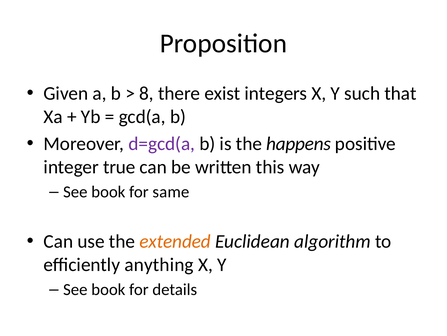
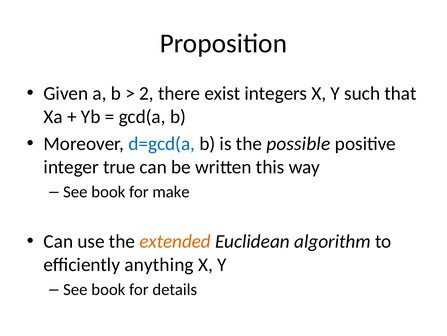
8: 8 -> 2
d=gcd(a colour: purple -> blue
happens: happens -> possible
same: same -> make
